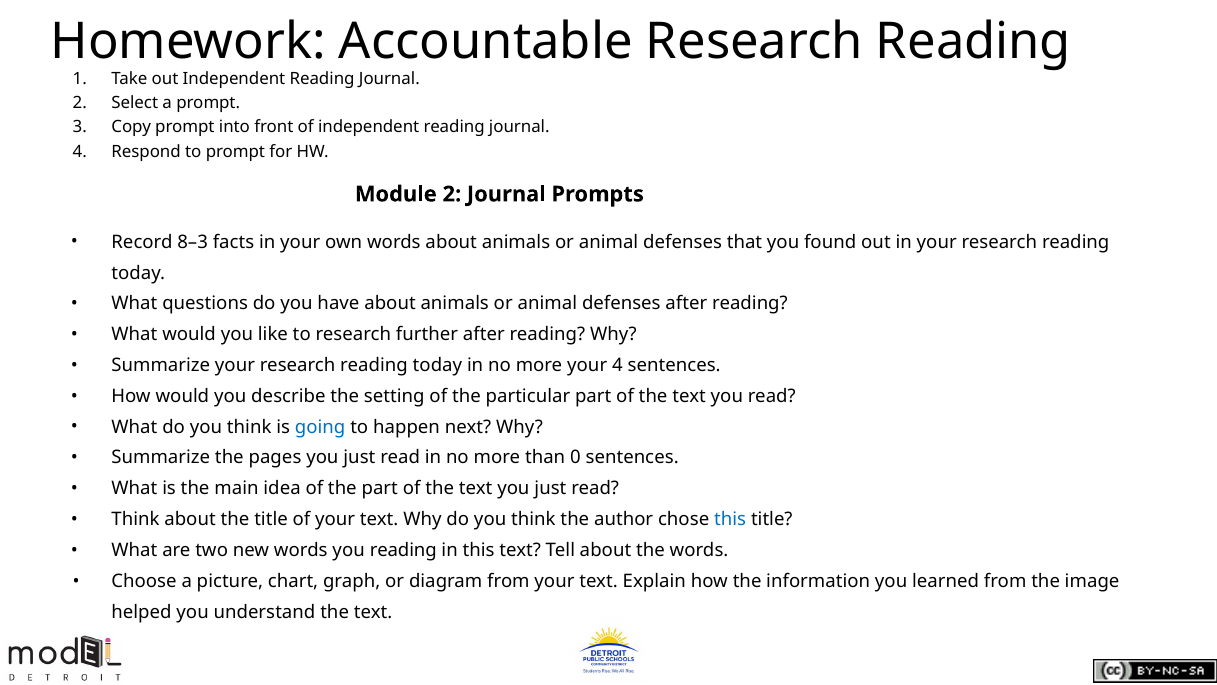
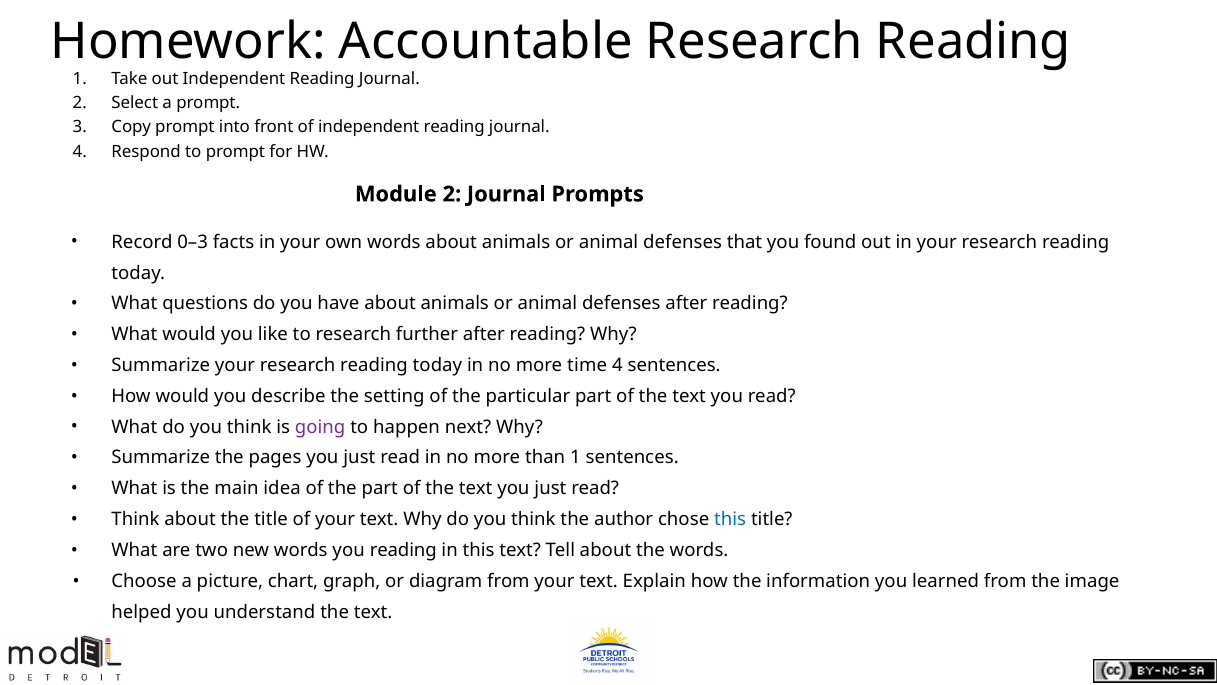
8–3: 8–3 -> 0–3
more your: your -> time
going colour: blue -> purple
than 0: 0 -> 1
